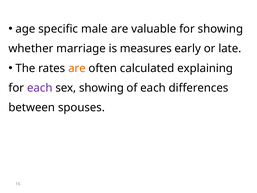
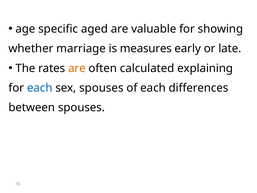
male: male -> aged
each at (40, 88) colour: purple -> blue
sex showing: showing -> spouses
